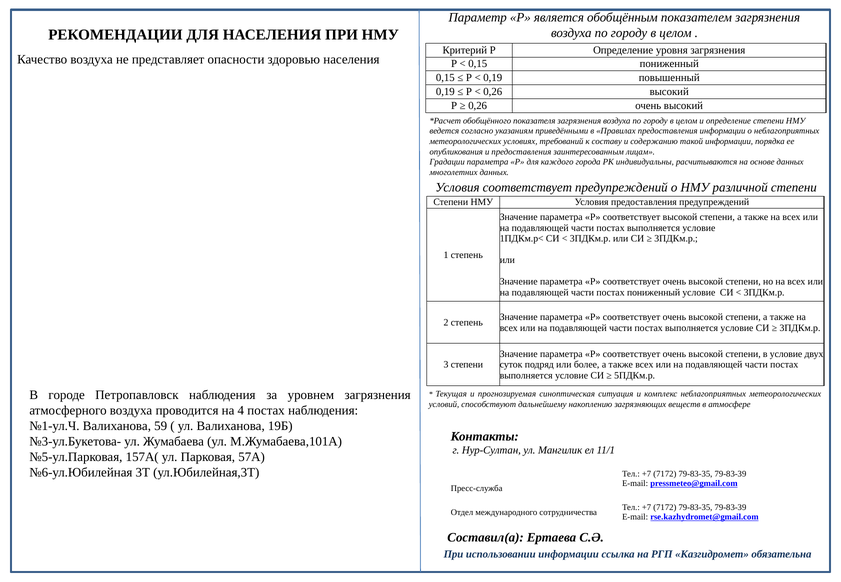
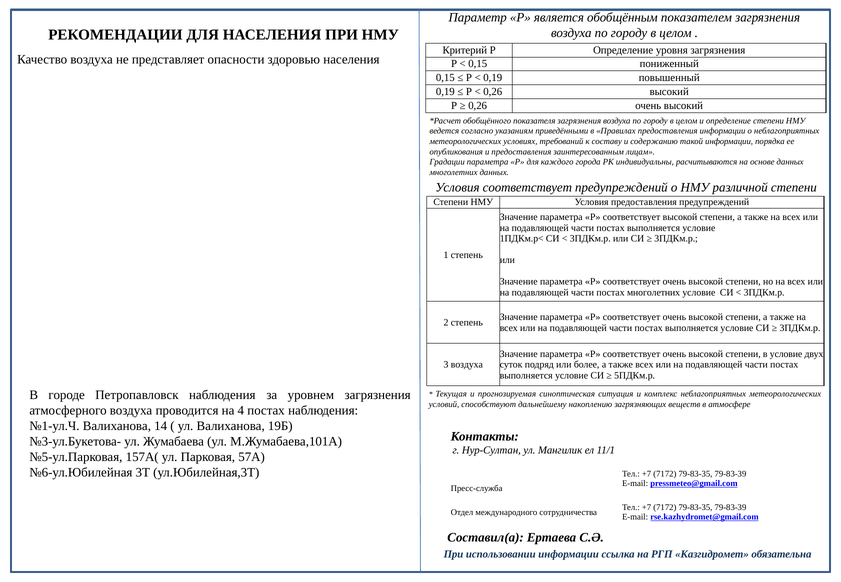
постах пониженный: пониженный -> многолетних
3 степени: степени -> воздуха
59: 59 -> 14
